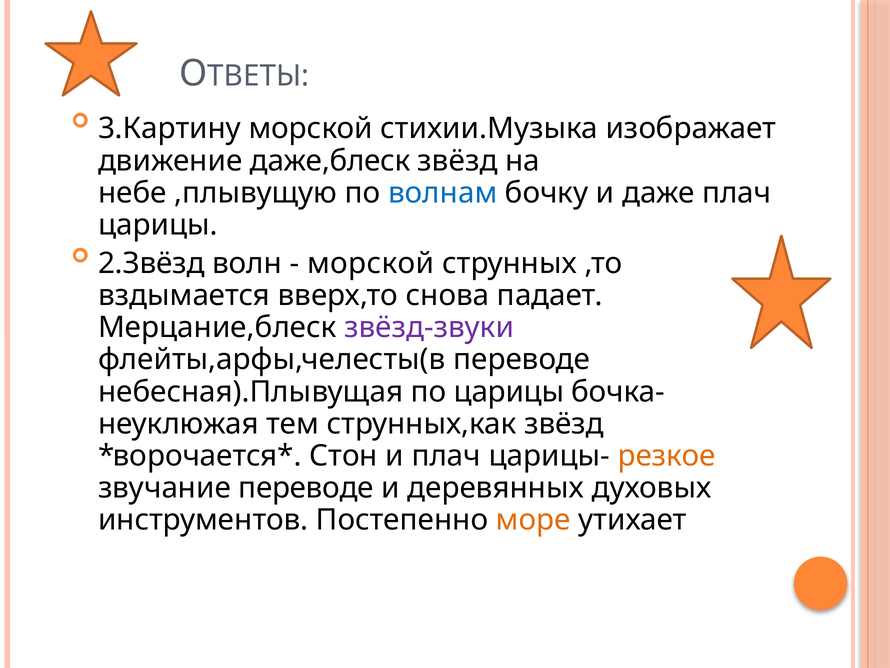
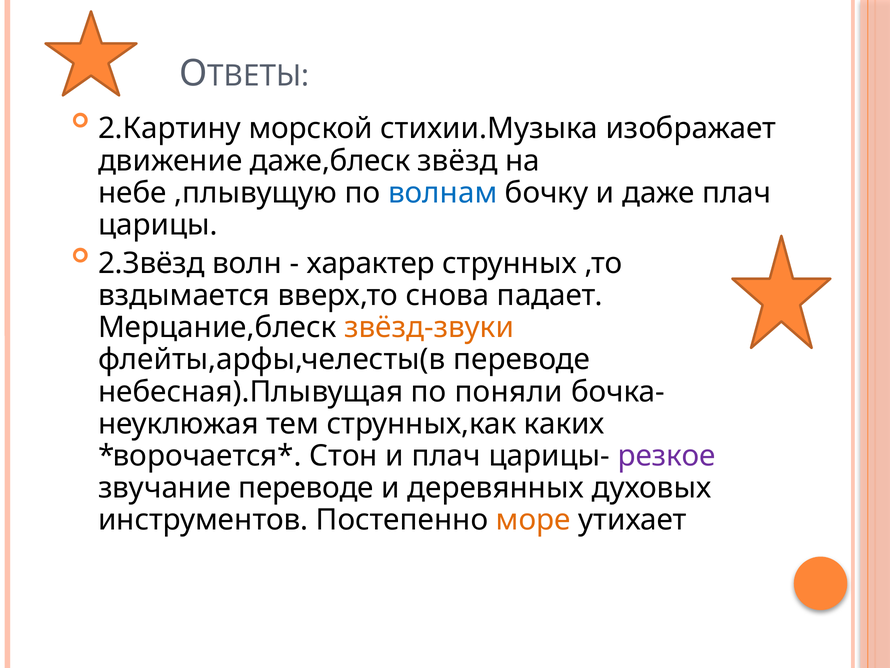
3.Картину: 3.Картину -> 2.Картину
морской at (371, 263): морской -> характер
звёзд-звуки colour: purple -> orange
по царицы: царицы -> поняли
струнных,как звёзд: звёзд -> каких
резкое colour: orange -> purple
